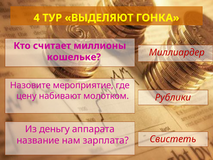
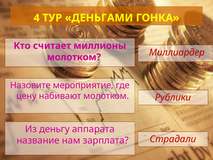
ВЫДЕЛЯЮТ: ВЫДЕЛЯЮТ -> ДЕНЬГАМИ
кошельке at (74, 57): кошельке -> молотком
Свистеть: Свистеть -> Страдали
